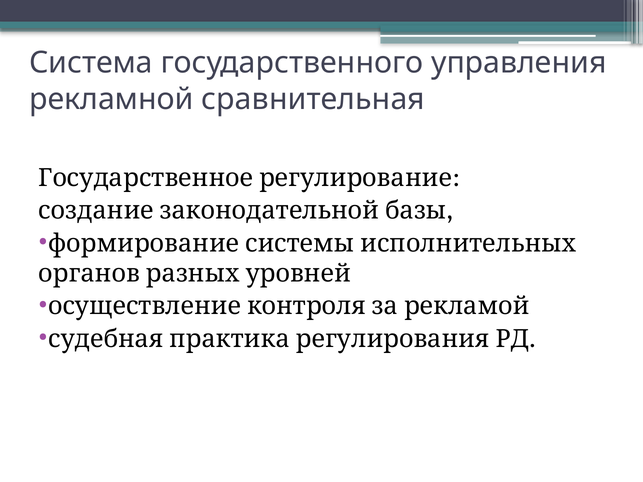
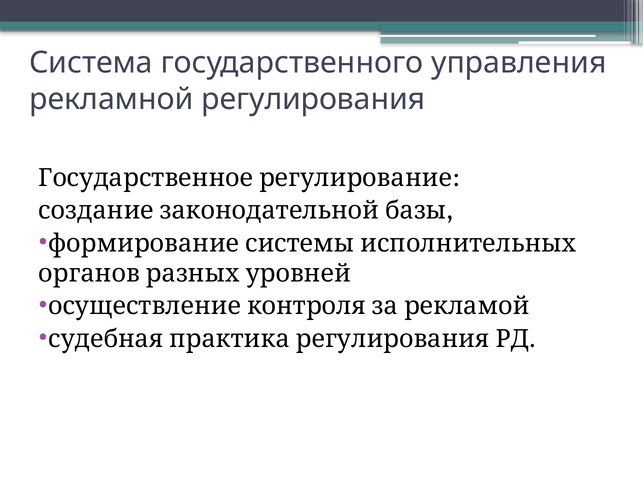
сравнительная: сравнительная -> регулирования
